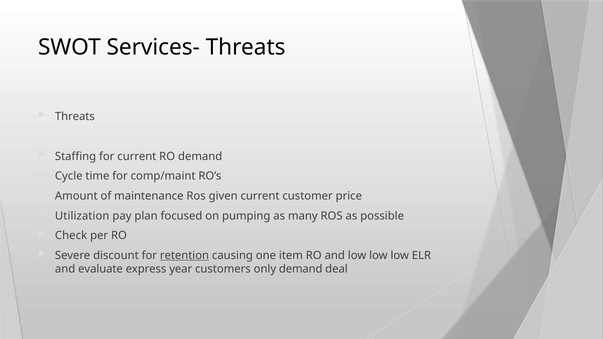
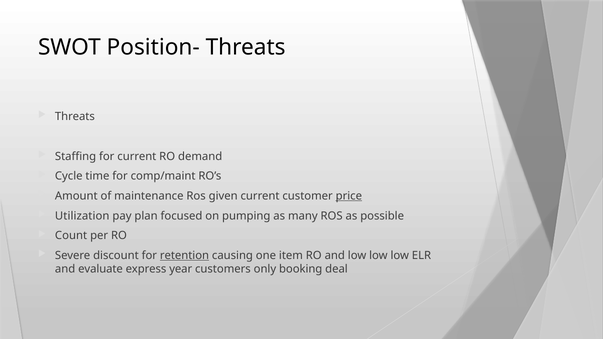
Services-: Services- -> Position-
price underline: none -> present
Check: Check -> Count
only demand: demand -> booking
